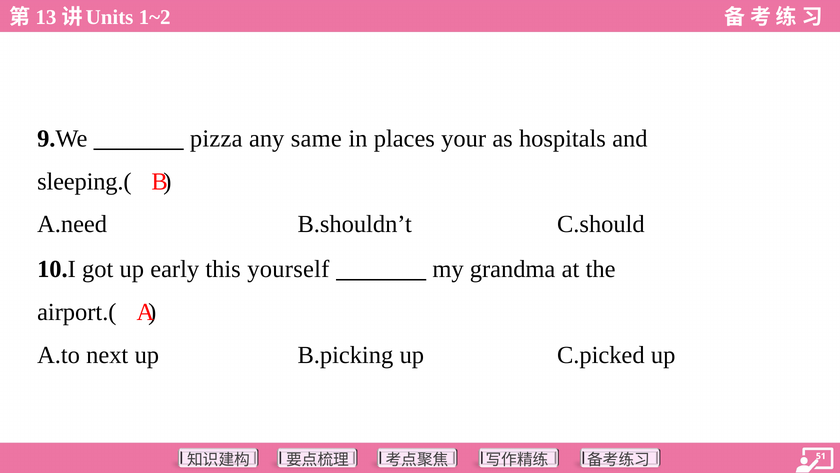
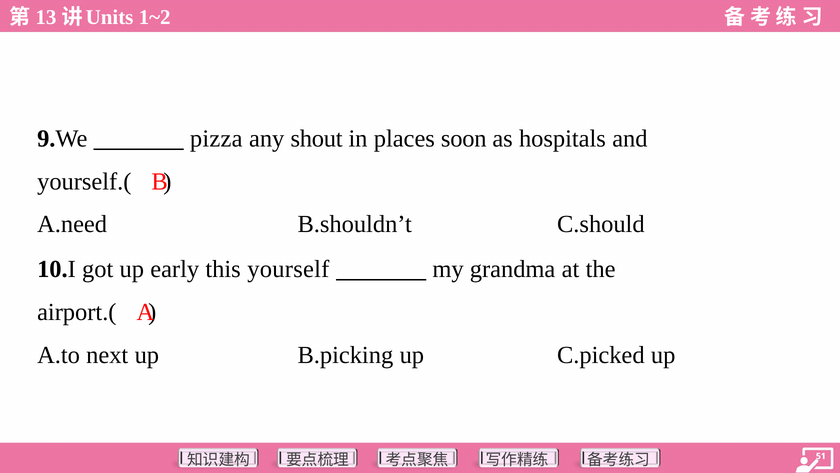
same: same -> shout
your: your -> soon
sleeping.(: sleeping.( -> yourself.(
